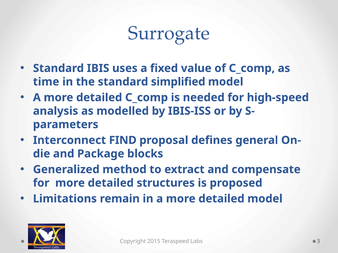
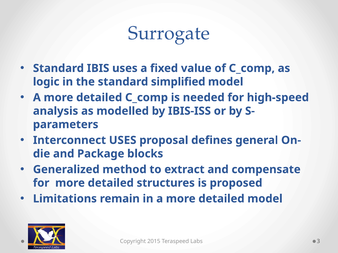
time: time -> logic
Interconnect FIND: FIND -> USES
